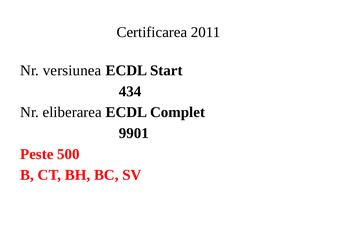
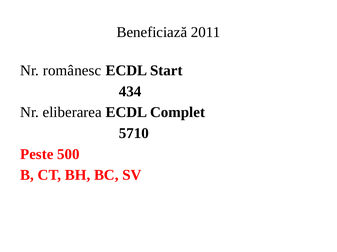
Certificarea: Certificarea -> Beneficiază
versiunea: versiunea -> românesc
9901: 9901 -> 5710
